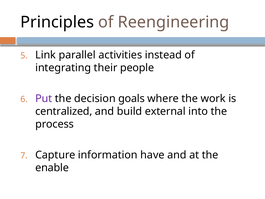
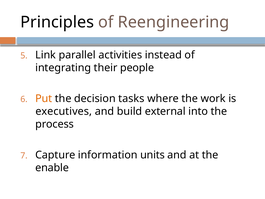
Put colour: purple -> orange
goals: goals -> tasks
centralized: centralized -> executives
have: have -> units
